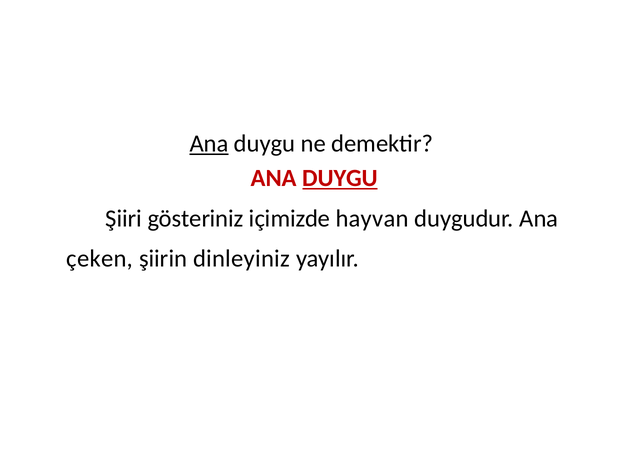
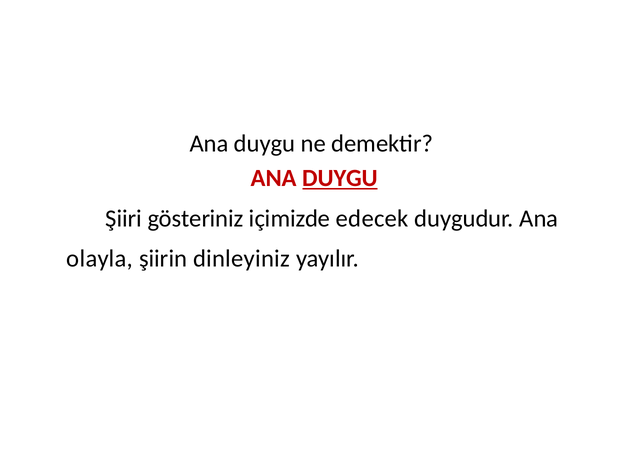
Ana at (209, 143) underline: present -> none
hayvan: hayvan -> edecek
çeken: çeken -> olayla
